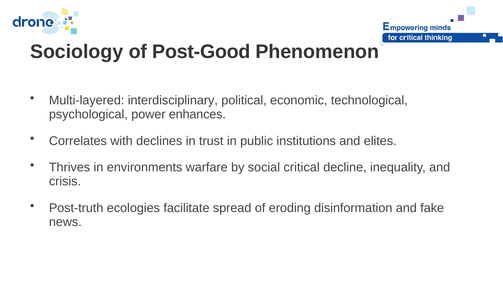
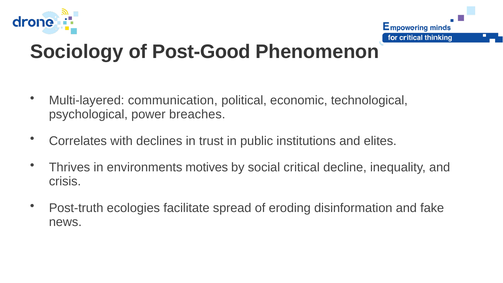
interdisciplinary: interdisciplinary -> communication
enhances: enhances -> breaches
warfare: warfare -> motives
